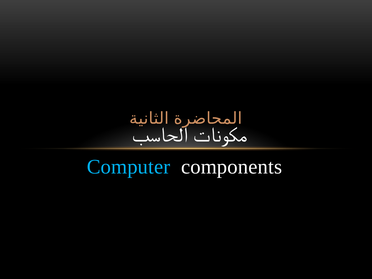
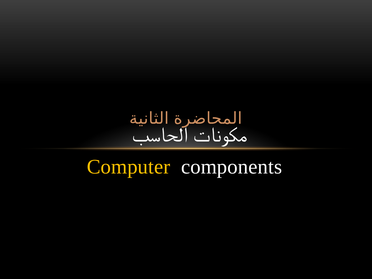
Computer colour: light blue -> yellow
